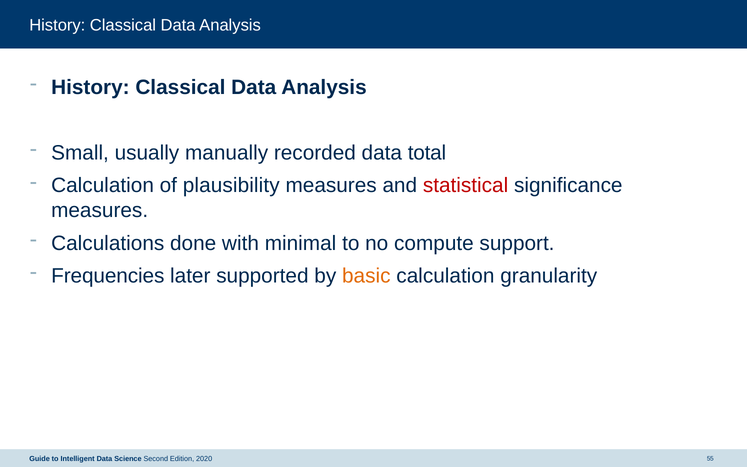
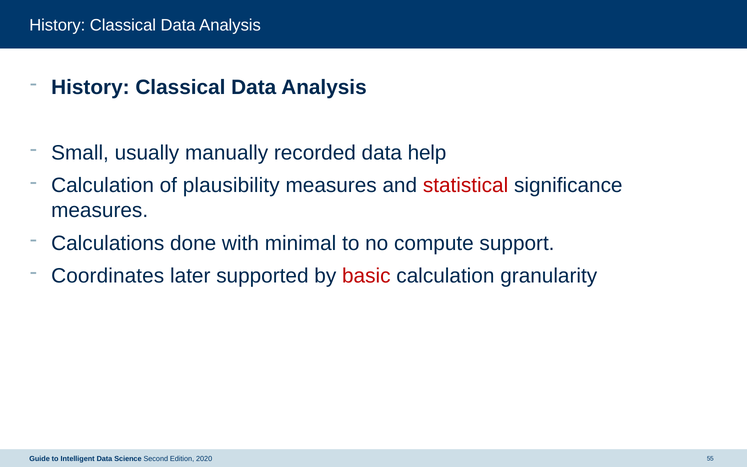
total: total -> help
Frequencies: Frequencies -> Coordinates
basic colour: orange -> red
